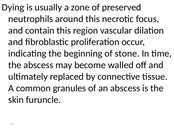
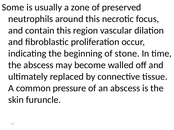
Dying: Dying -> Some
granules: granules -> pressure
